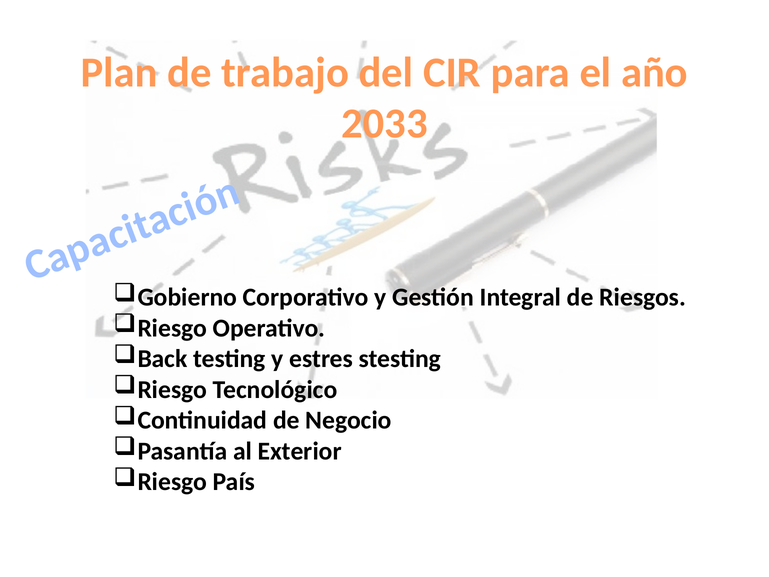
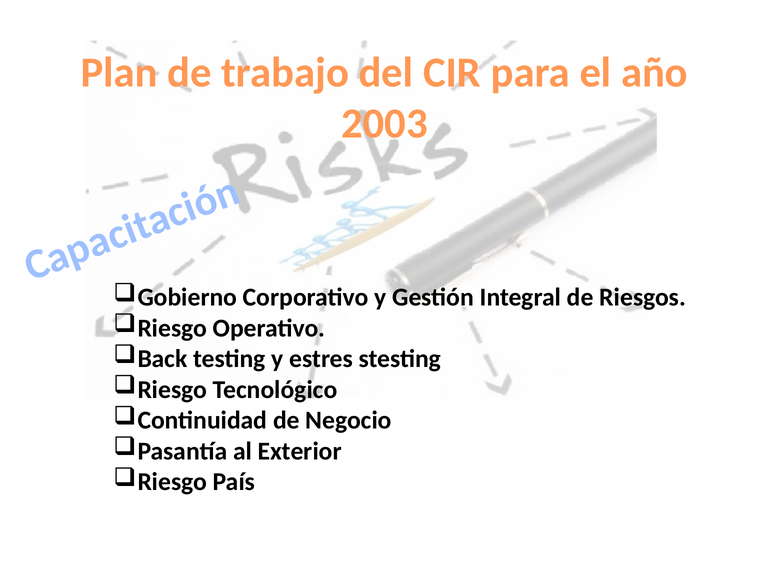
2033: 2033 -> 2003
